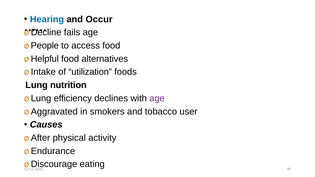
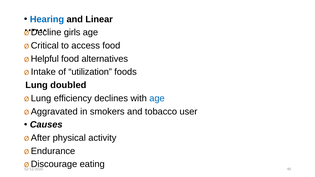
Occur: Occur -> Linear
fails: fails -> girls
People: People -> Critical
nutrition: nutrition -> doubled
age at (157, 98) colour: purple -> blue
